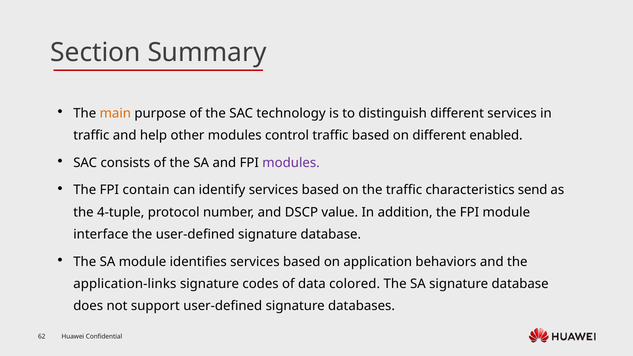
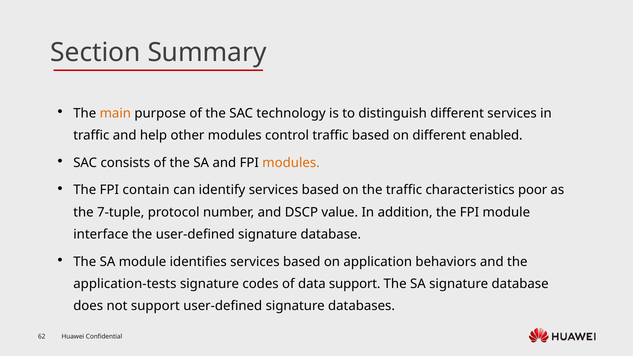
modules at (291, 163) colour: purple -> orange
send: send -> poor
4-tuple: 4-tuple -> 7-tuple
application-links: application-links -> application-tests
data colored: colored -> support
